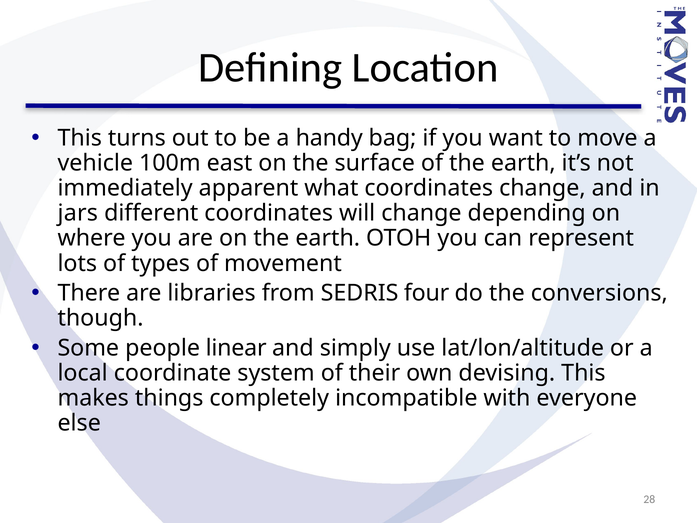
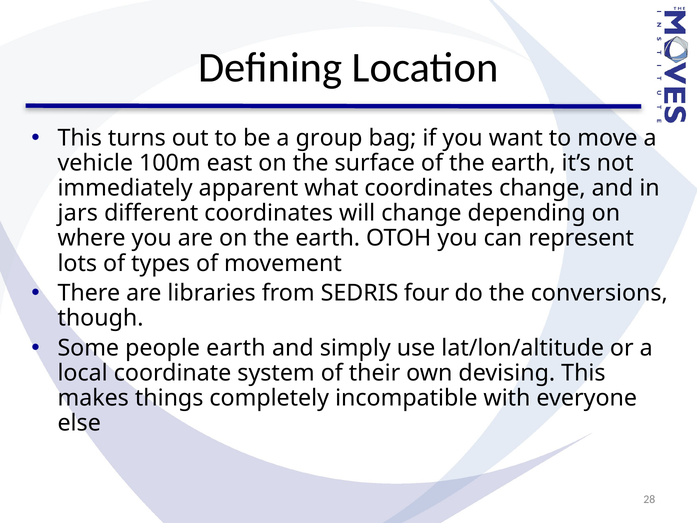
handy: handy -> group
people linear: linear -> earth
